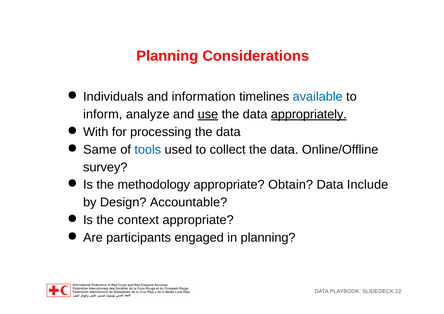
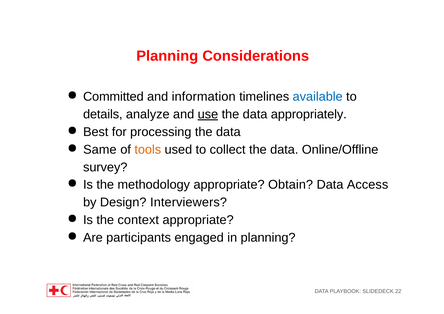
Individuals: Individuals -> Committed
inform: inform -> details
appropriately underline: present -> none
With: With -> Best
tools colour: blue -> orange
Include: Include -> Access
Accountable: Accountable -> Interviewers
